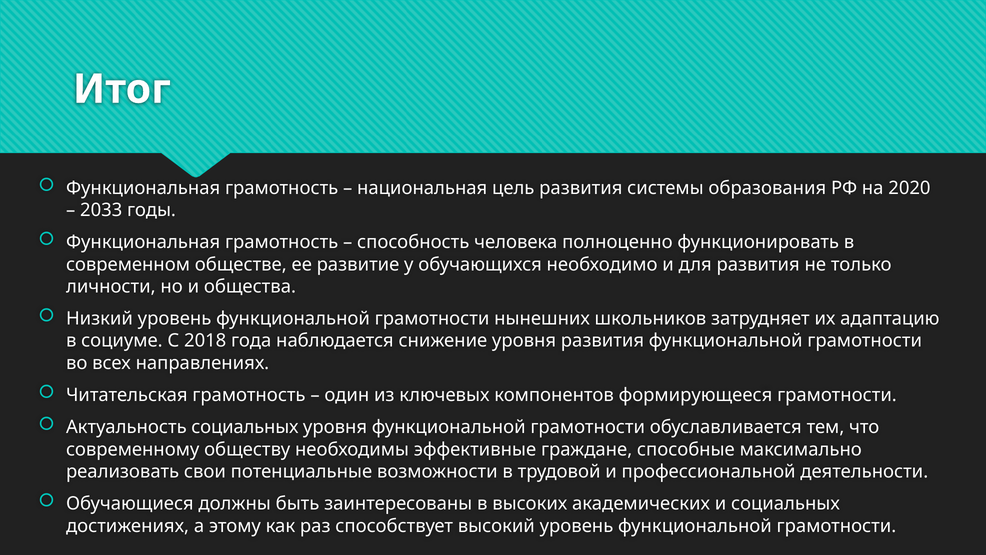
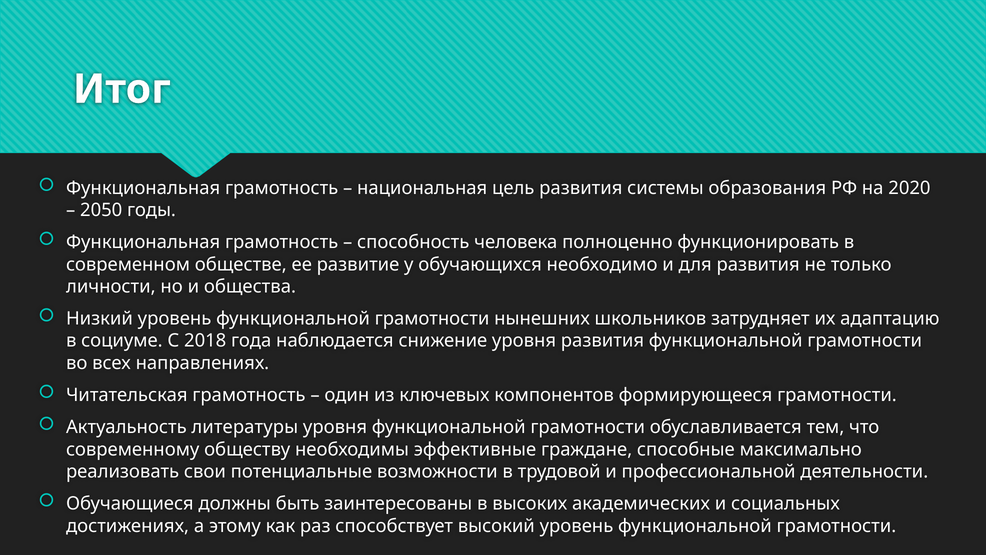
2033: 2033 -> 2050
Актуальность социальных: социальных -> литературы
